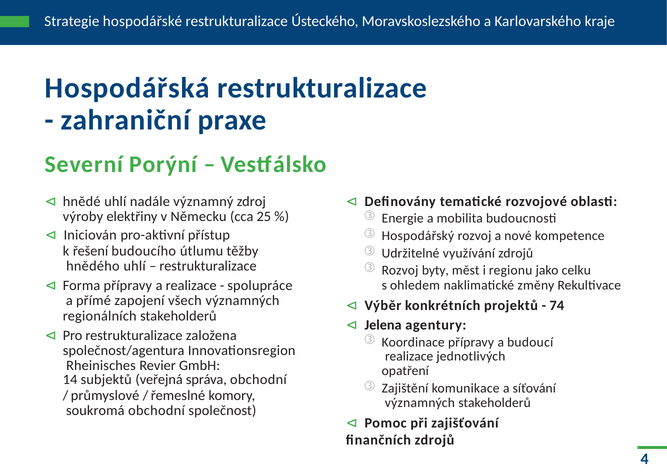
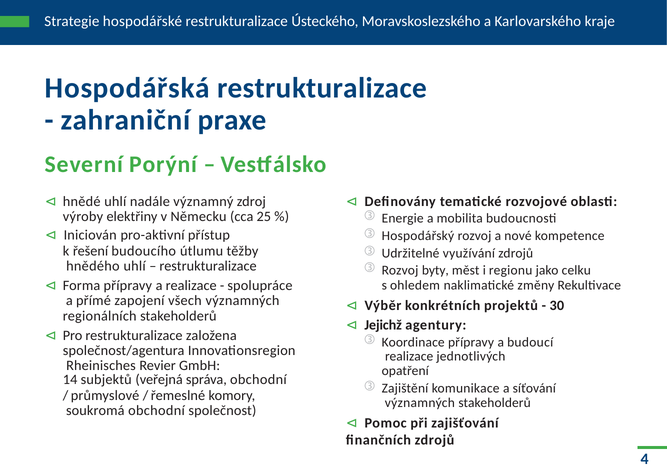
74: 74 -> 30
Jelena: Jelena -> Jejichž
